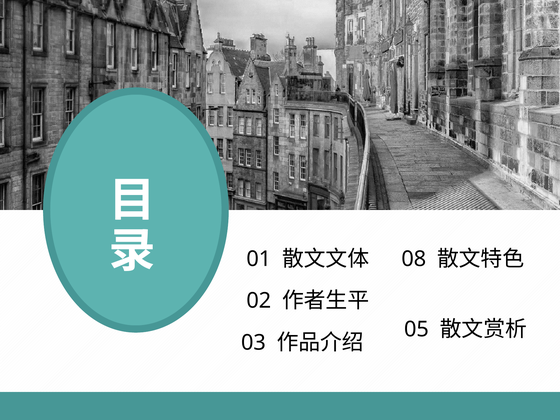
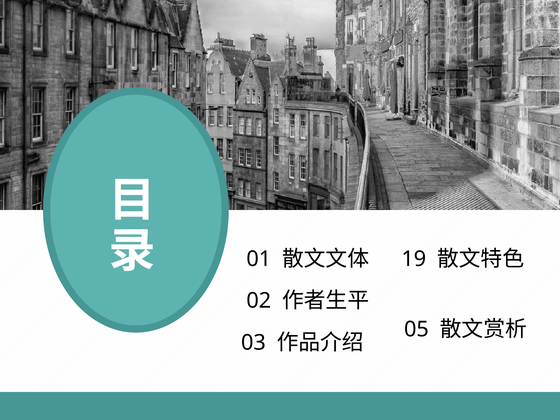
08: 08 -> 19
